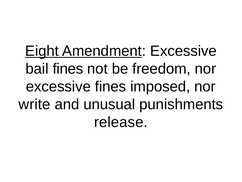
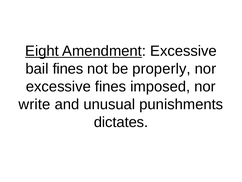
freedom: freedom -> properly
release: release -> dictates
